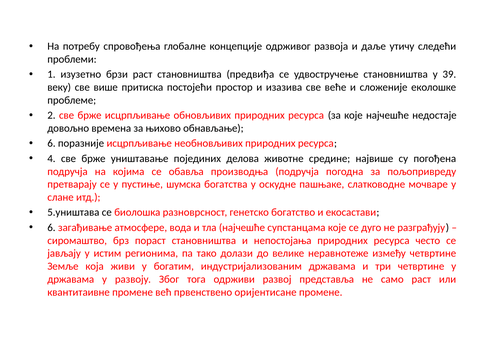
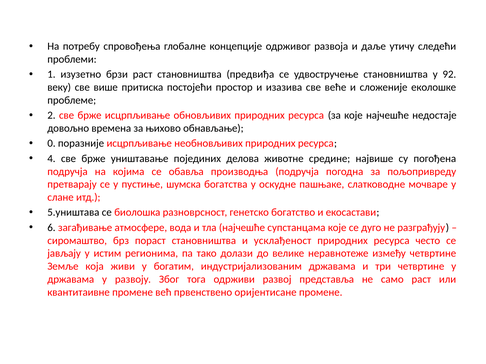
39: 39 -> 92
6 at (51, 144): 6 -> 0
непостојања: непостојања -> усклађеност
